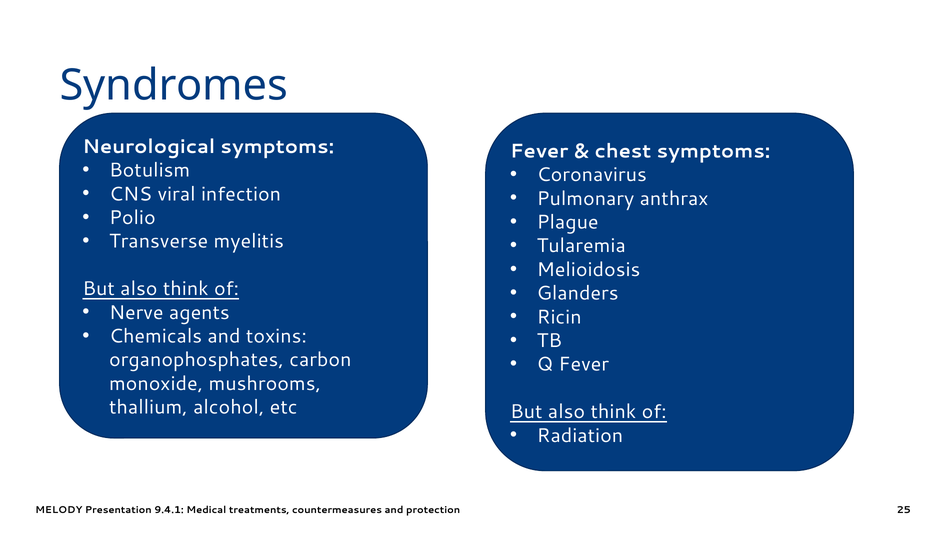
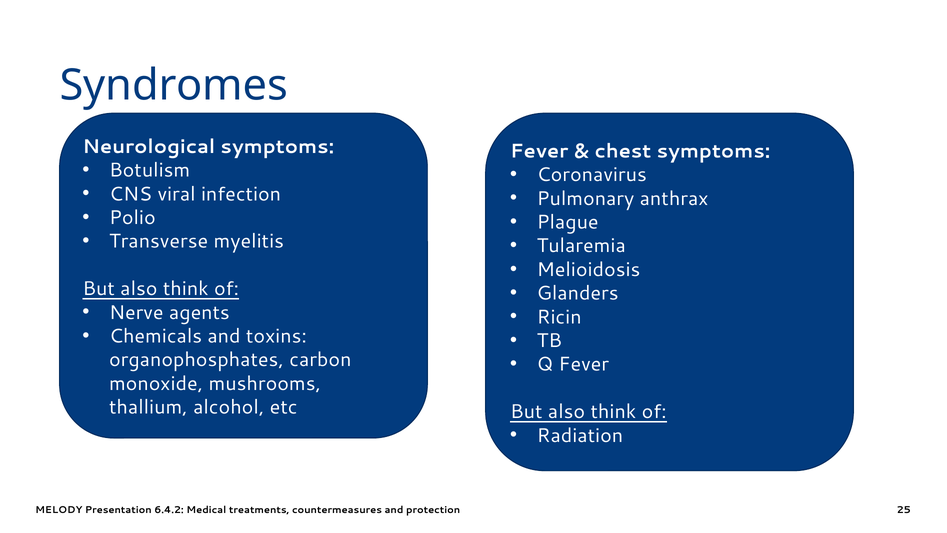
9.4.1: 9.4.1 -> 6.4.2
